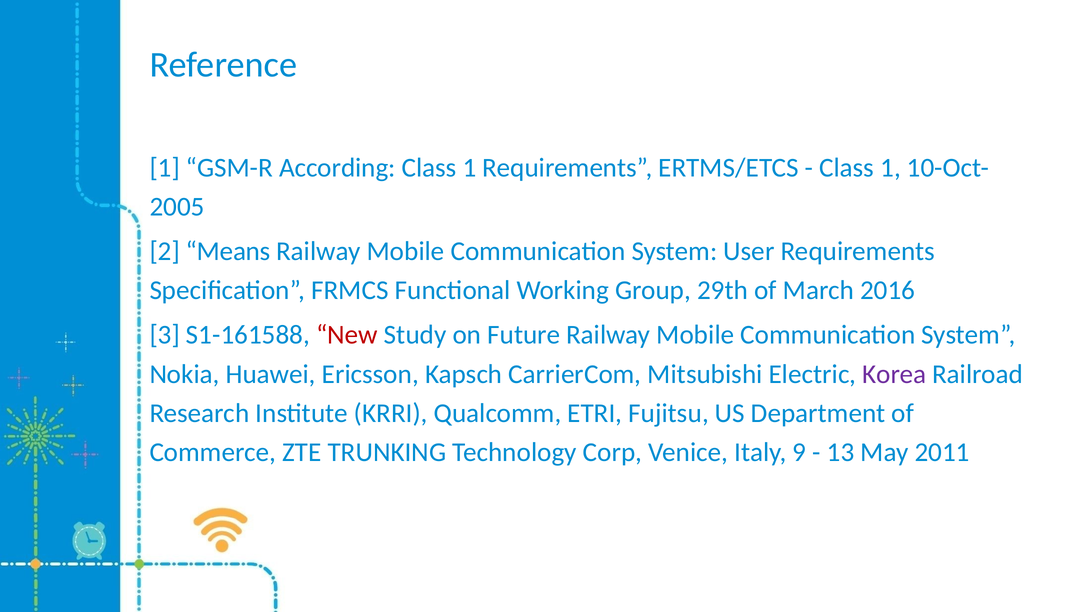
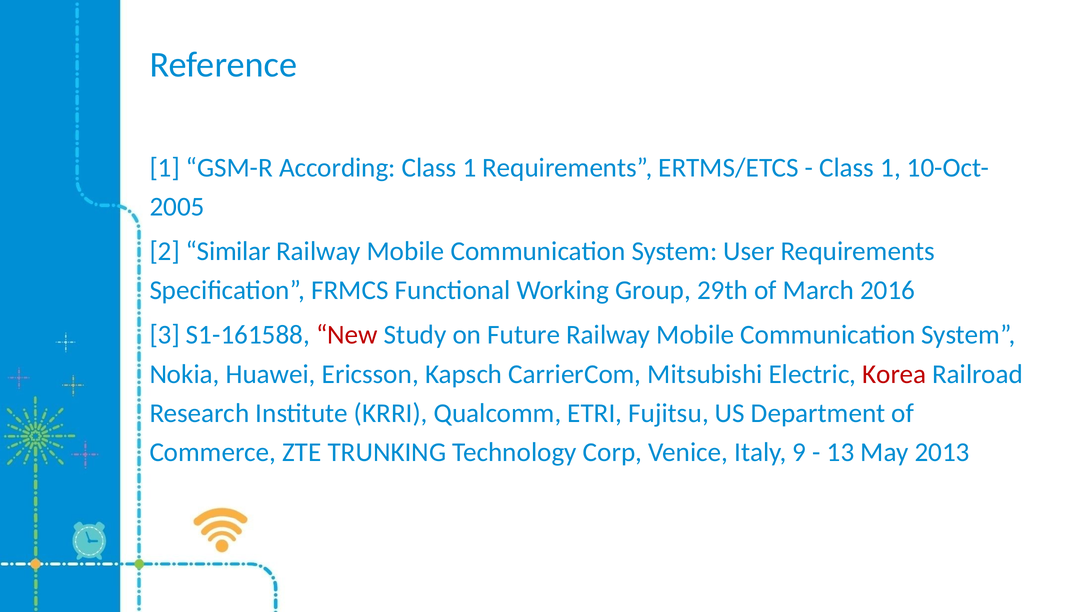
Means: Means -> Similar
Korea colour: purple -> red
2011: 2011 -> 2013
